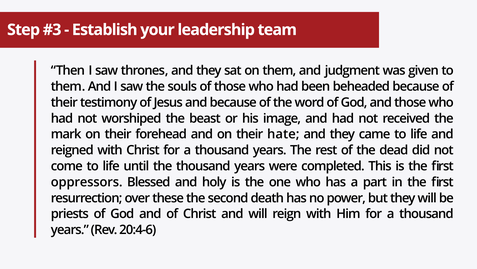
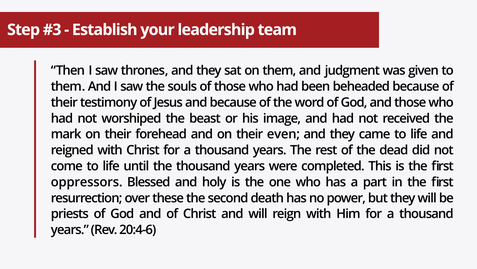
hate: hate -> even
